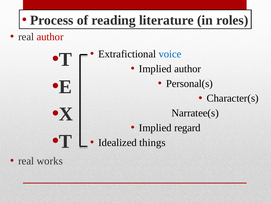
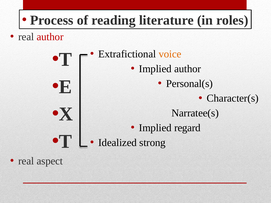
voice colour: blue -> orange
things: things -> strong
works: works -> aspect
